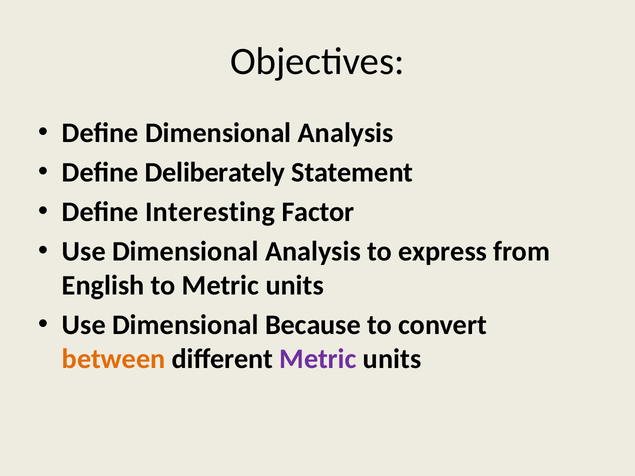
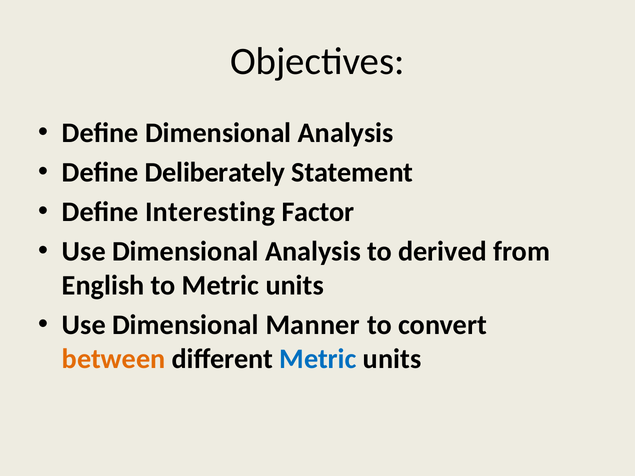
express: express -> derived
Because: Because -> Manner
Metric at (318, 359) colour: purple -> blue
